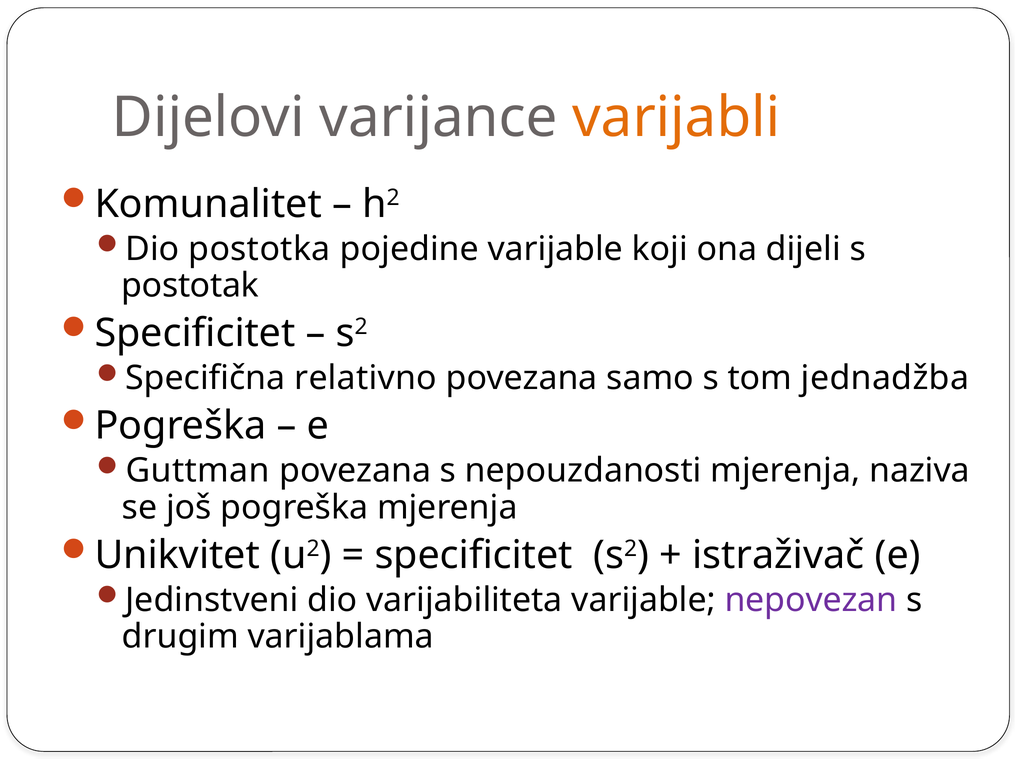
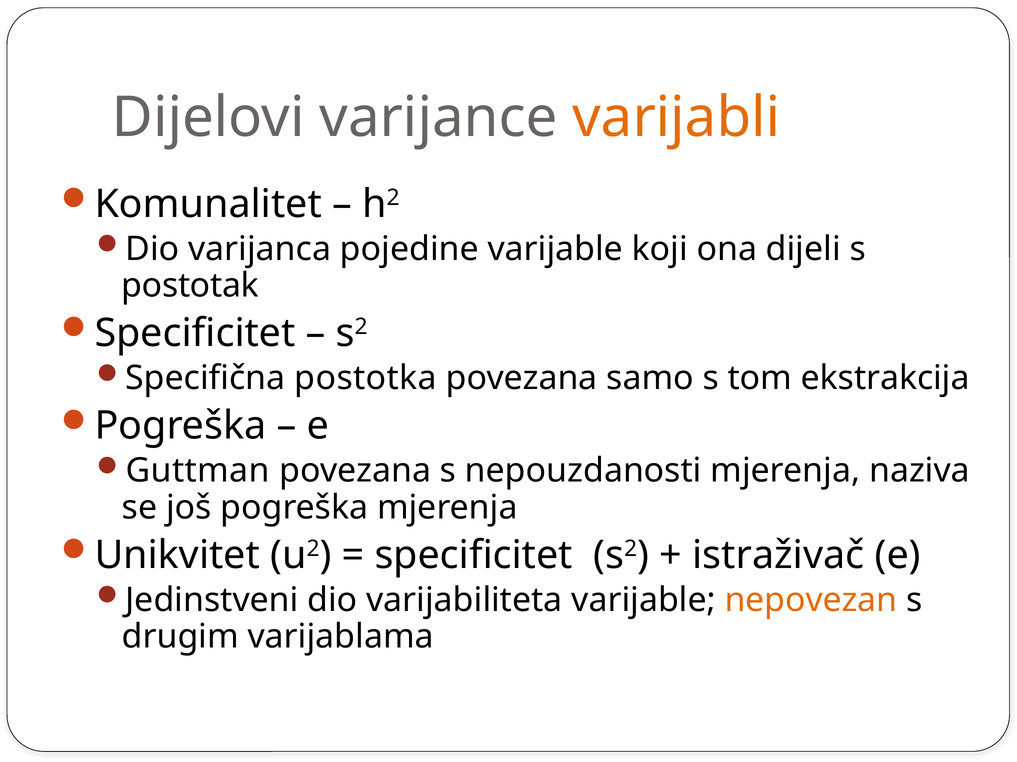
postotka: postotka -> varijanca
relativno: relativno -> postotka
jednadžba: jednadžba -> ekstrakcija
nepovezan colour: purple -> orange
